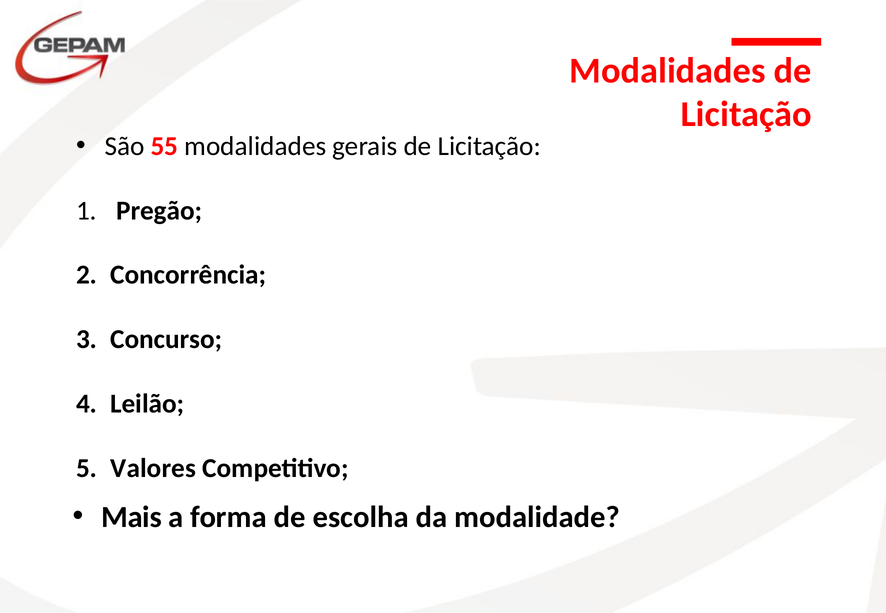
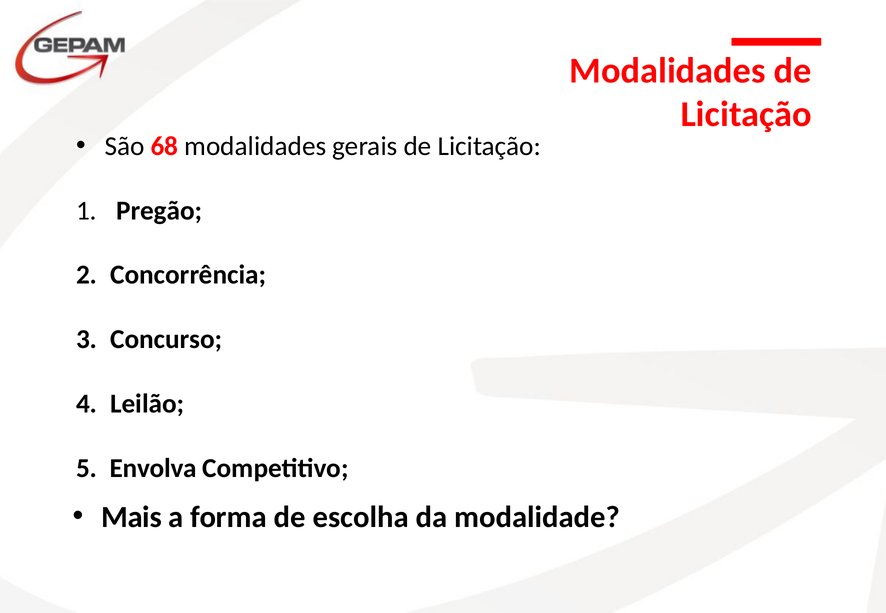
55: 55 -> 68
Valores: Valores -> Envolva
